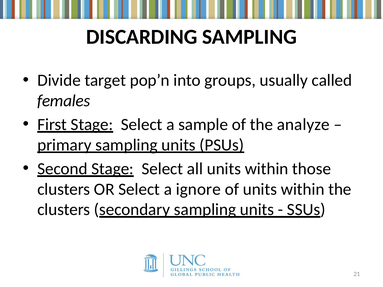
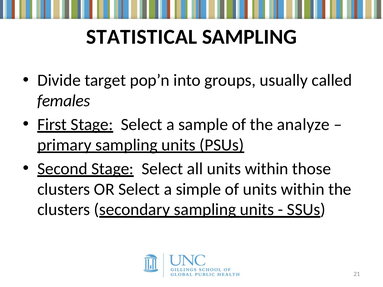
DISCARDING: DISCARDING -> STATISTICAL
ignore: ignore -> simple
